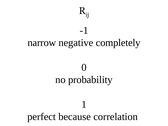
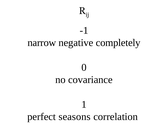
probability: probability -> covariance
because: because -> seasons
